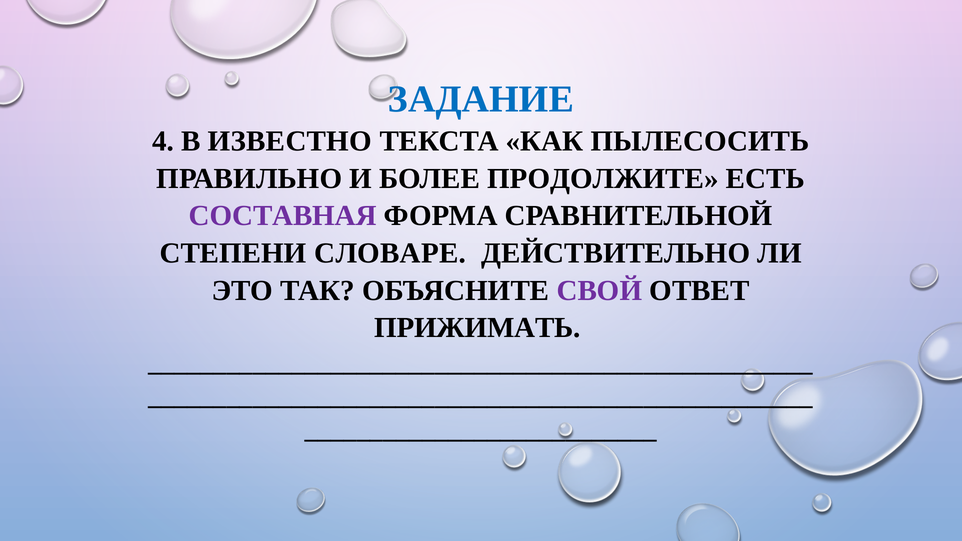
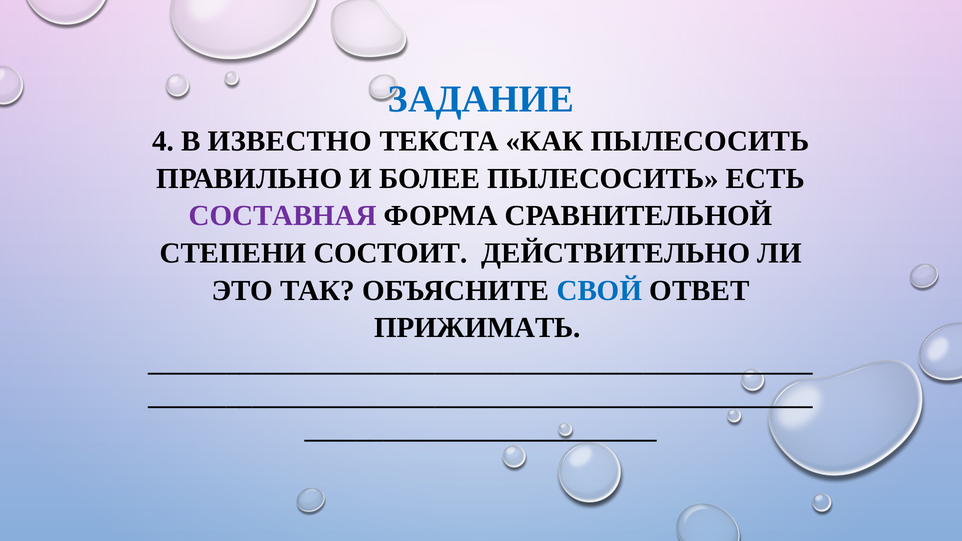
БОЛЕЕ ПРОДОЛЖИТЕ: ПРОДОЛЖИТЕ -> ПЫЛЕСОСИТЬ
СЛОВАРЕ: СЛОВАРЕ -> СОСТОИТ
СВОЙ colour: purple -> blue
